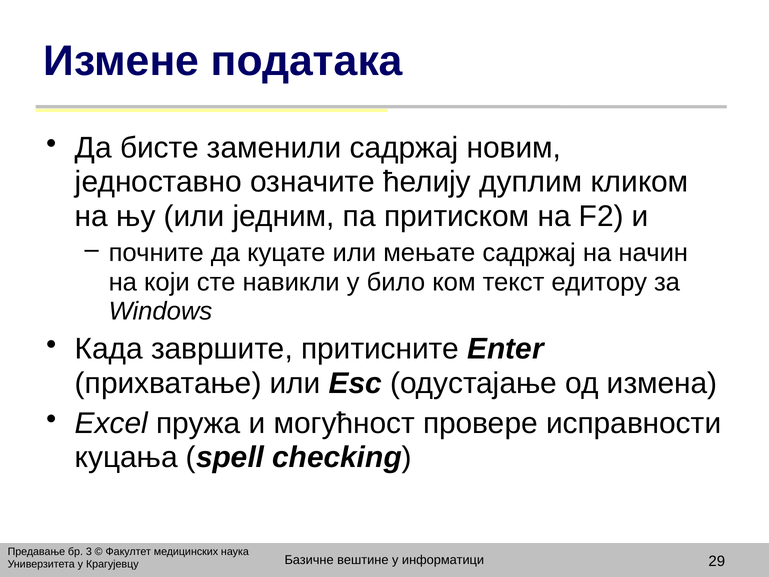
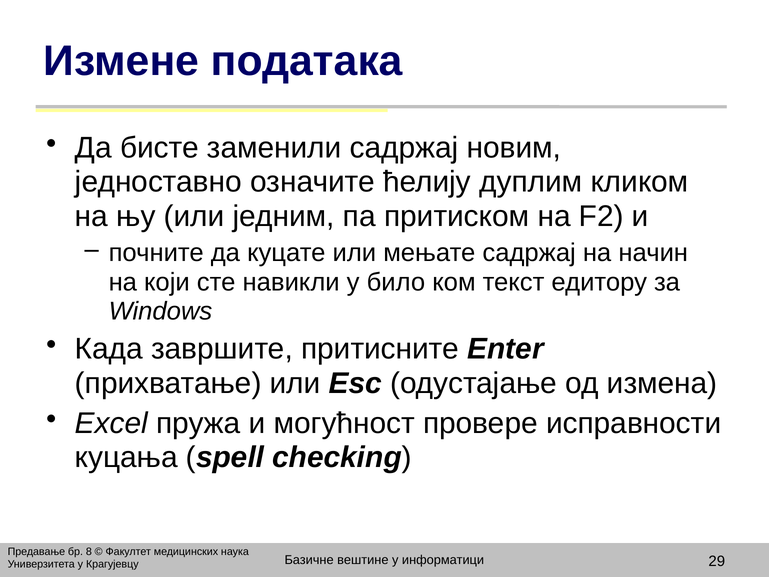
3: 3 -> 8
